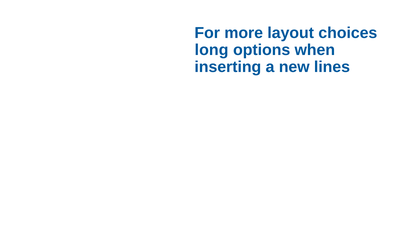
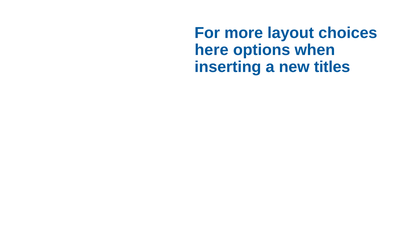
long: long -> here
lines: lines -> titles
